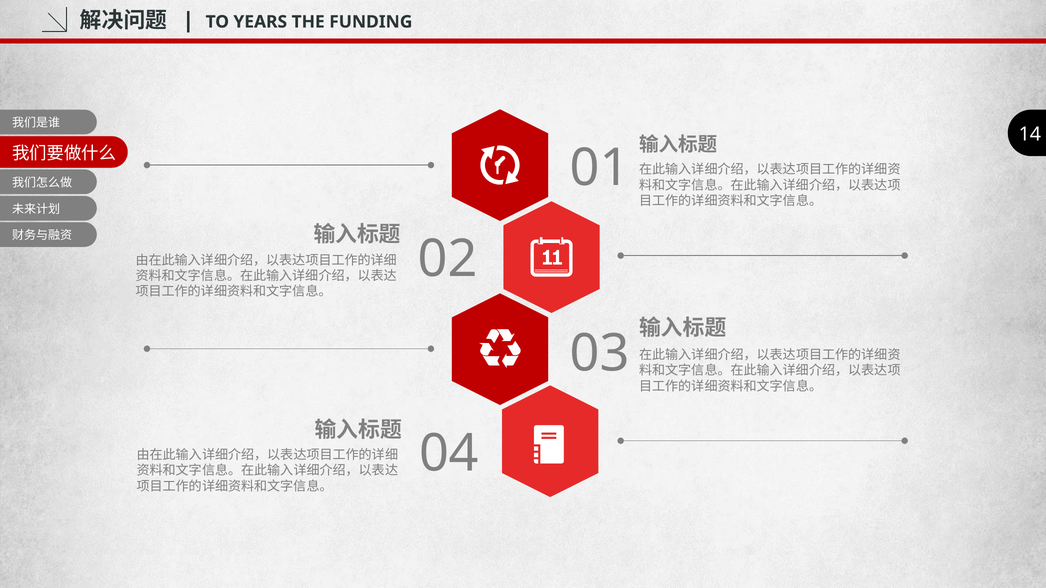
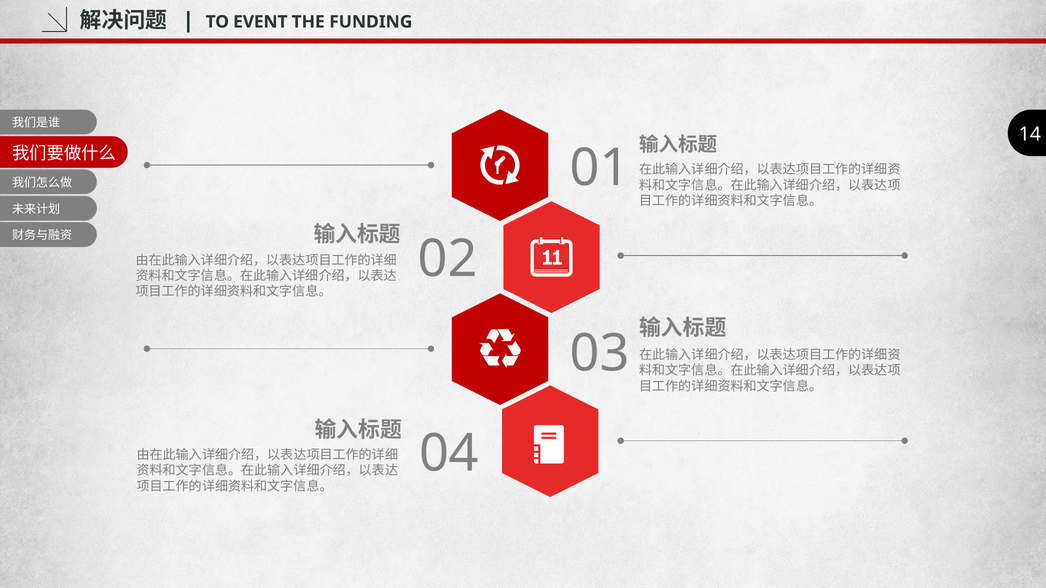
YEARS: YEARS -> EVENT
